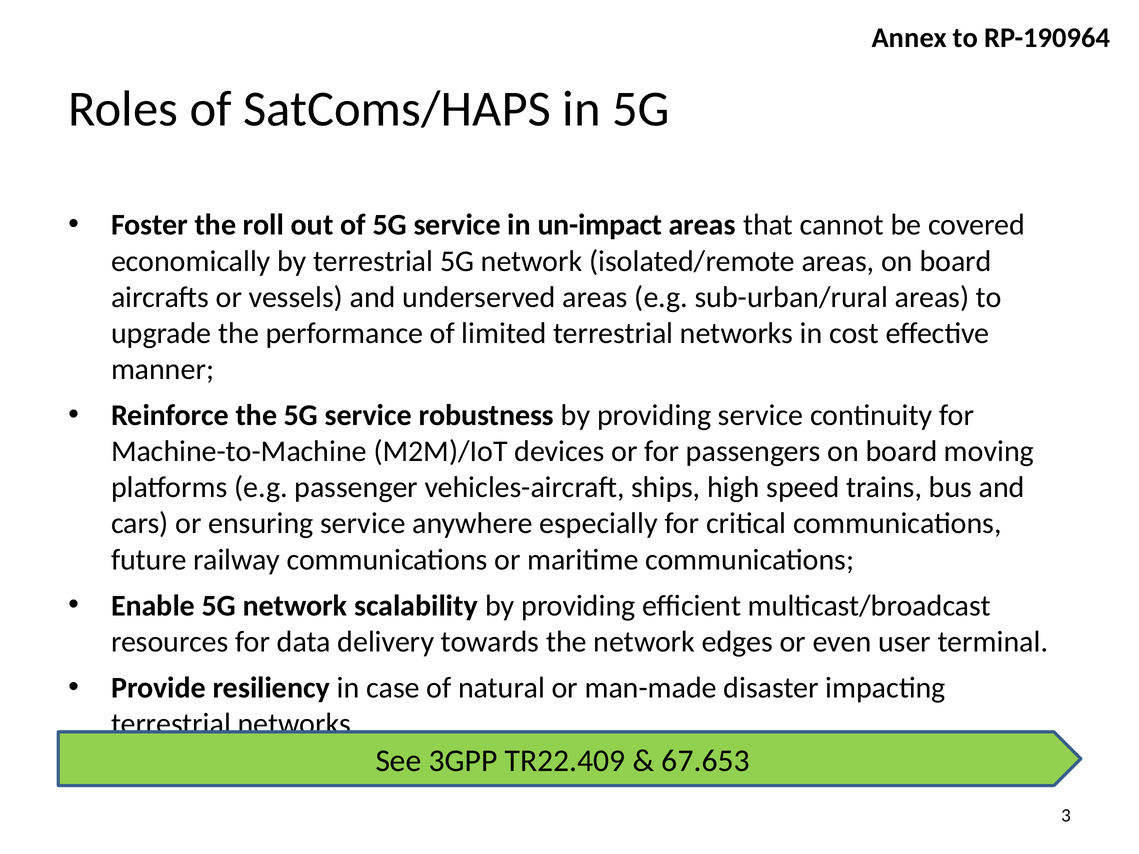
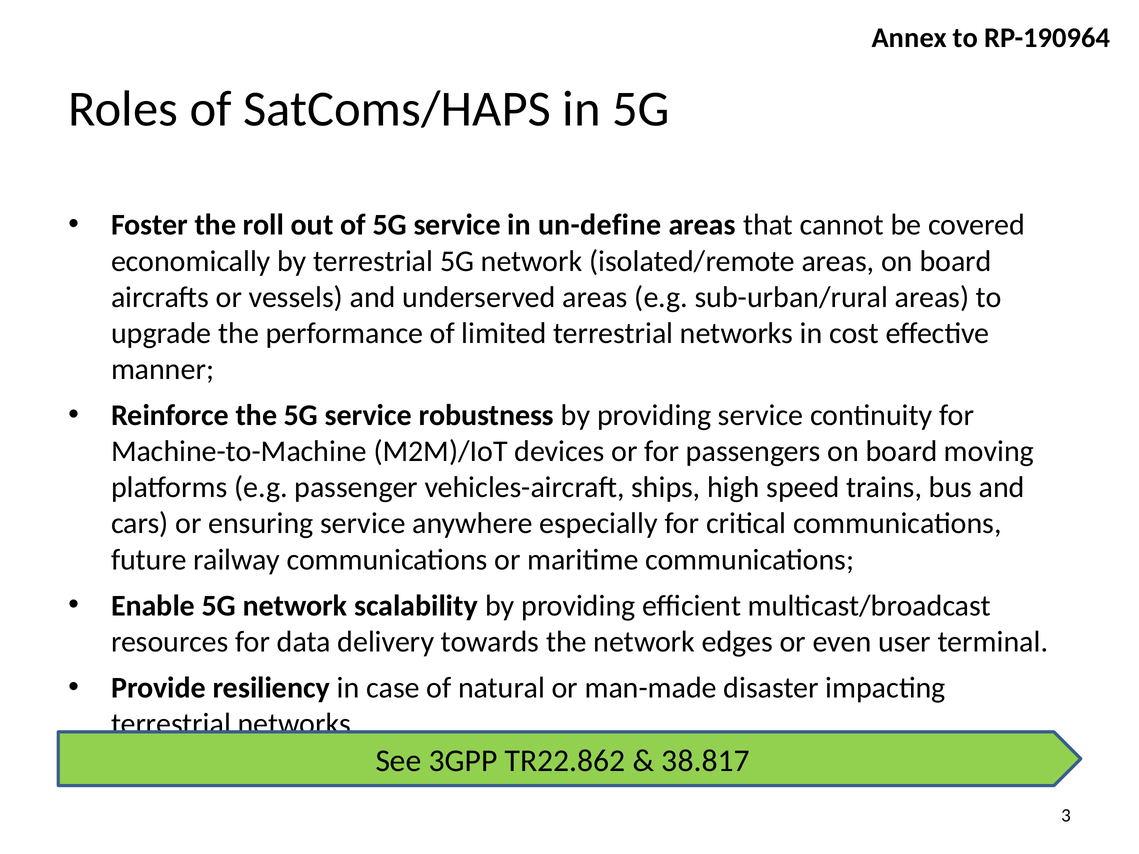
un-impact: un-impact -> un-define
TR22.409: TR22.409 -> TR22.862
67.653: 67.653 -> 38.817
